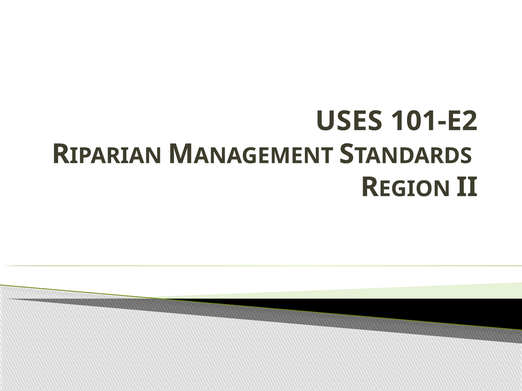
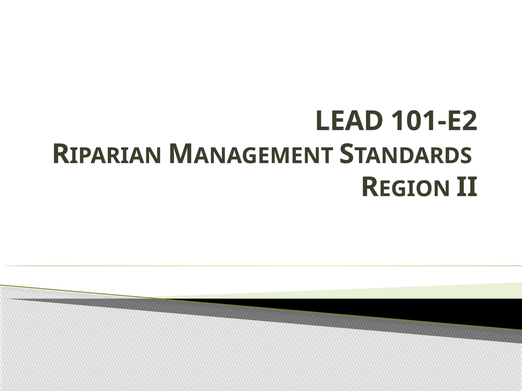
USES: USES -> LEAD
